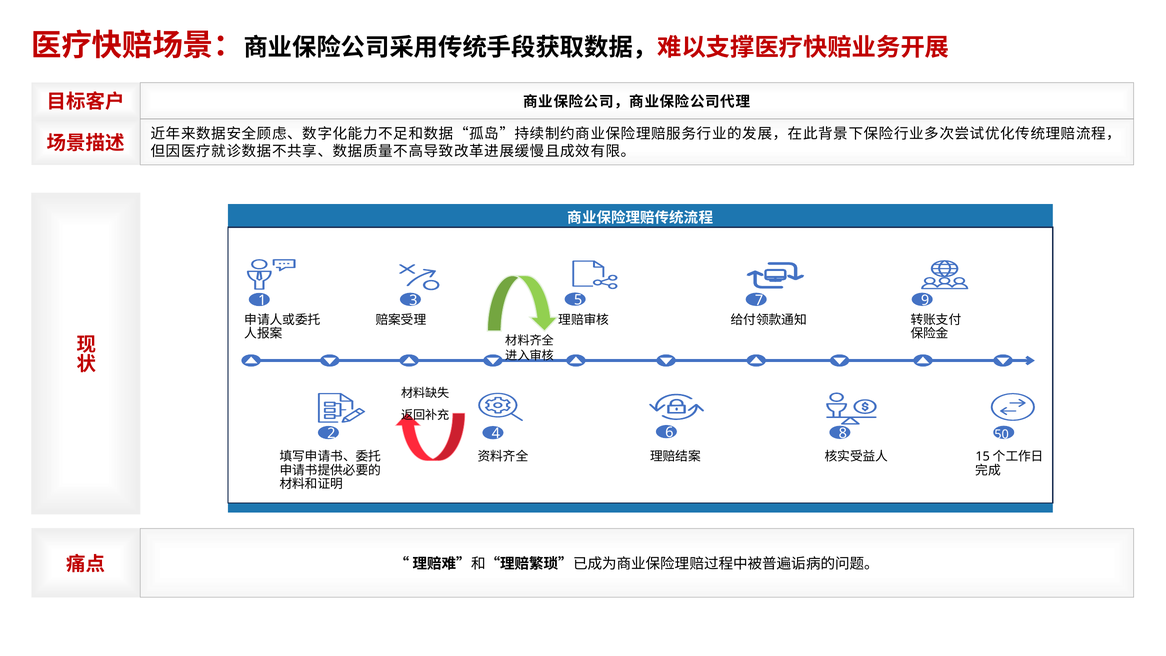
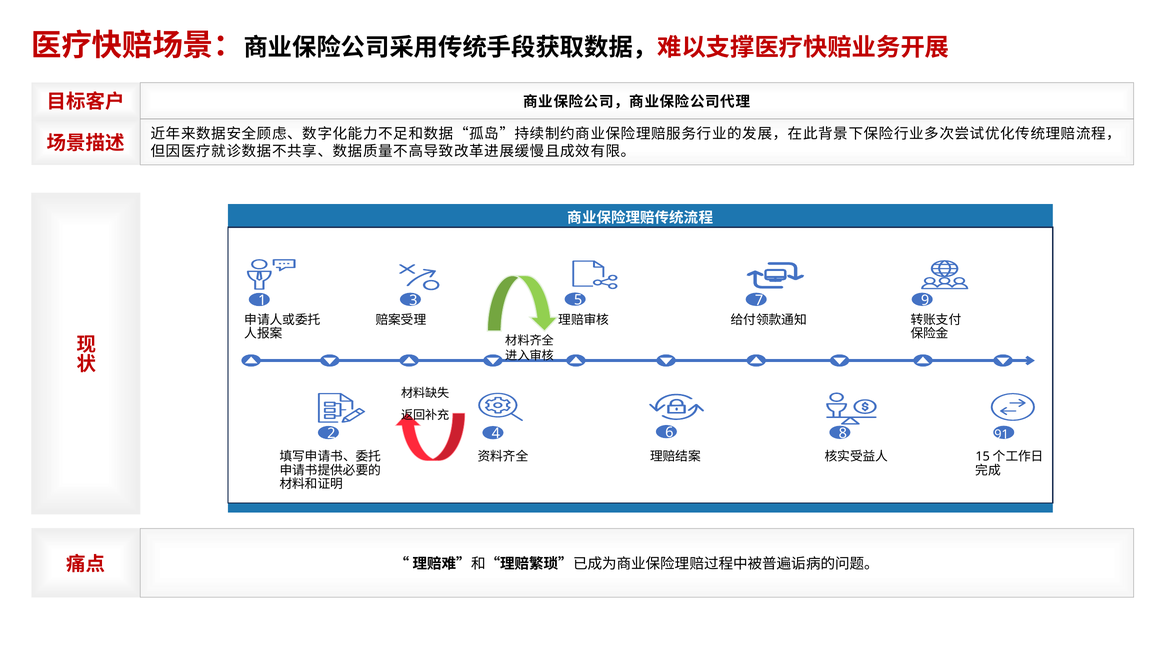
50: 50 -> 91
